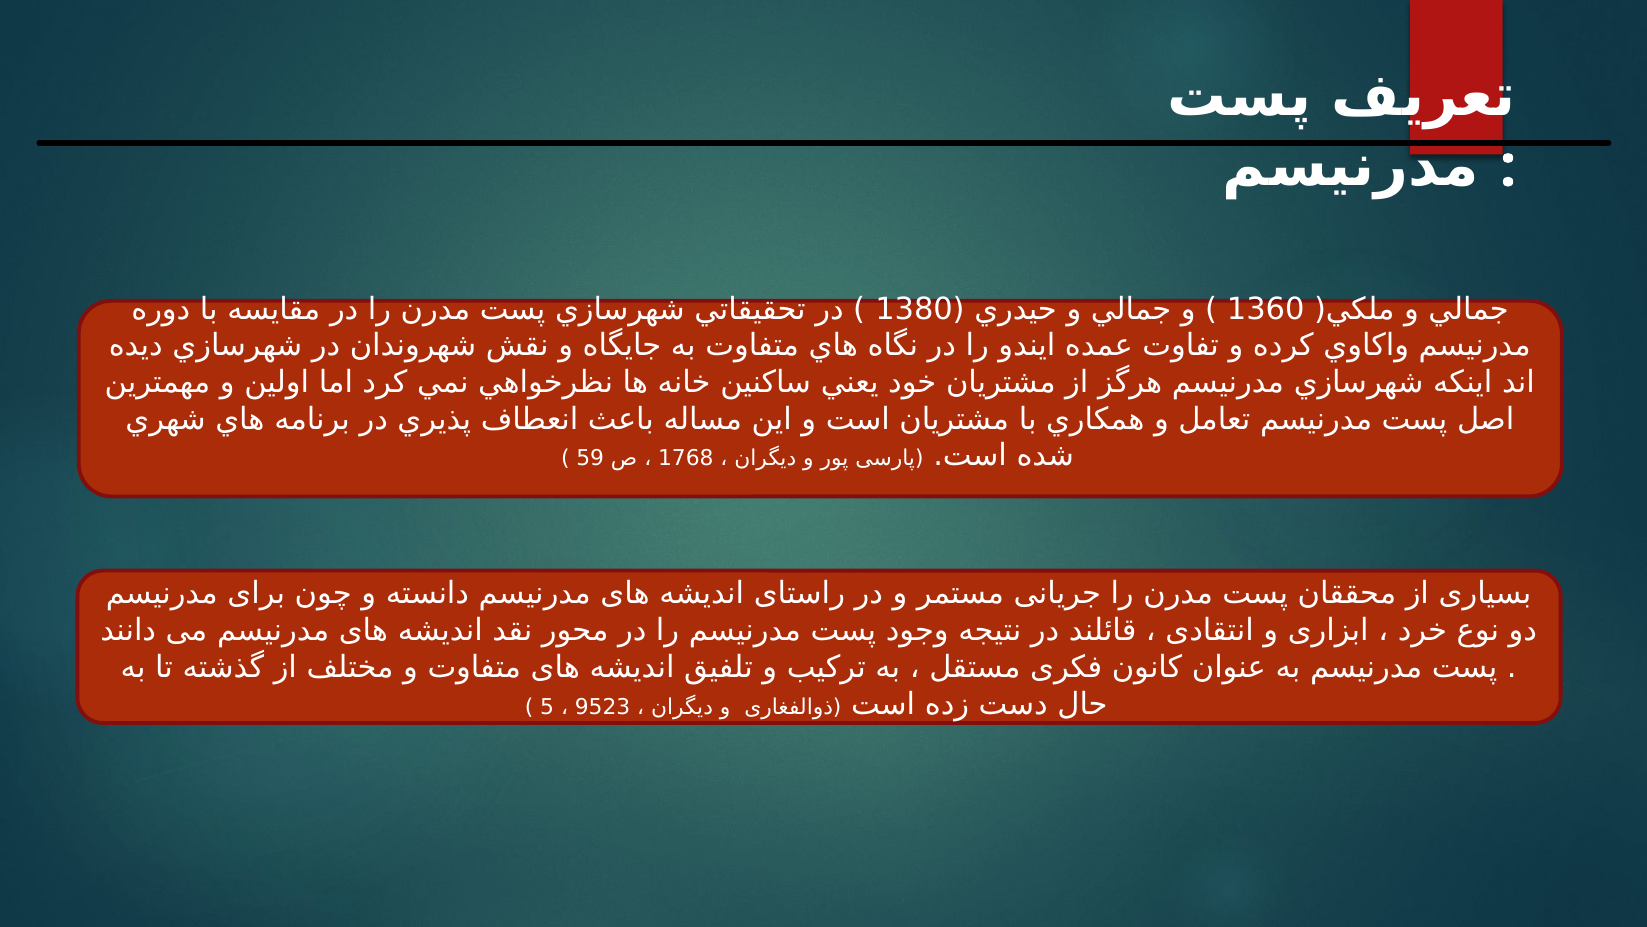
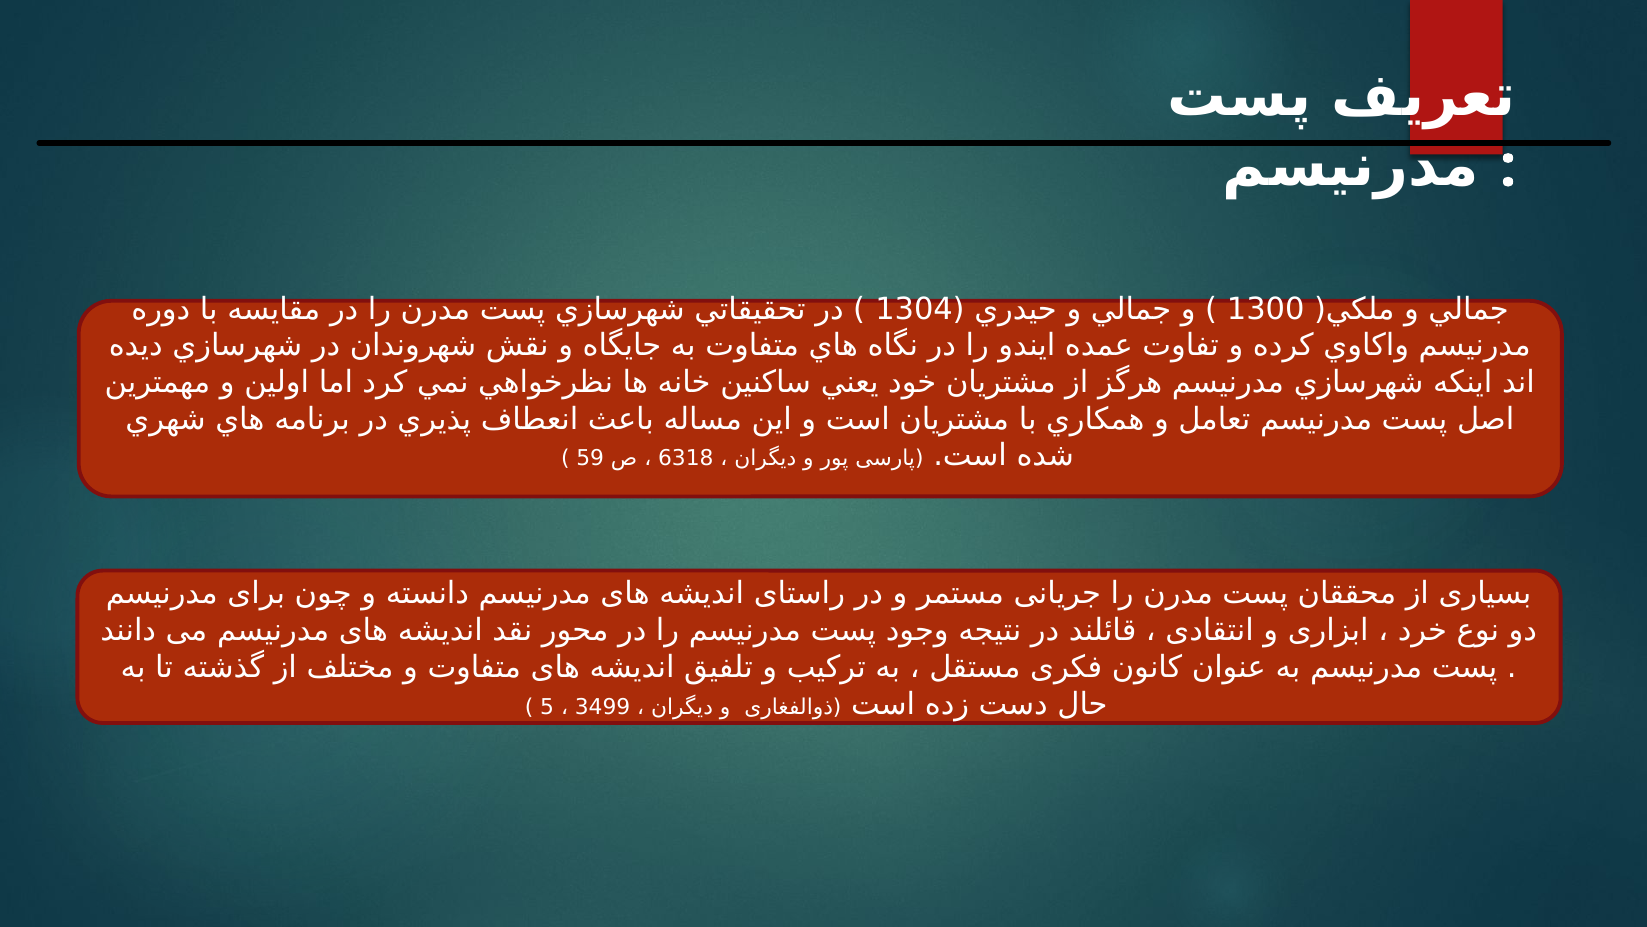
1380: 1380 -> 1304
1360: 1360 -> 1300
1768: 1768 -> 6318
9523: 9523 -> 3499
